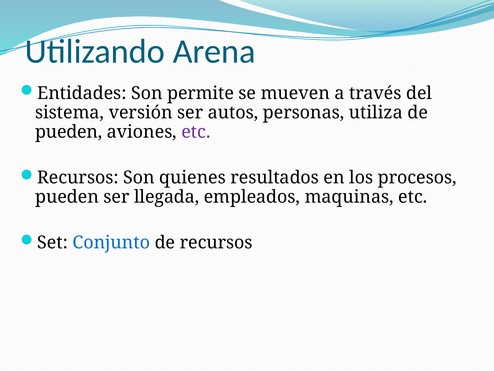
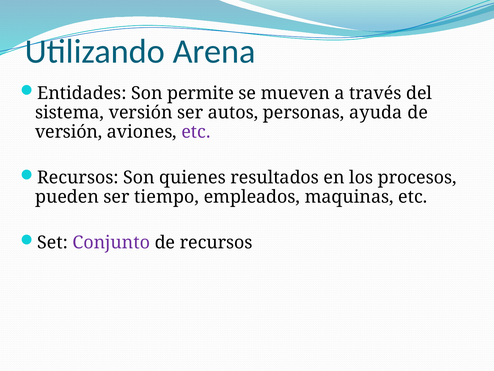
utiliza: utiliza -> ayuda
pueden at (69, 132): pueden -> versión
llegada: llegada -> tiempo
Conjunto colour: blue -> purple
